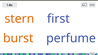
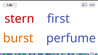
stern colour: orange -> red
